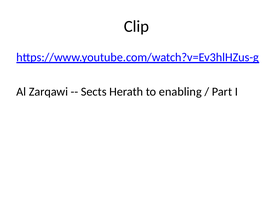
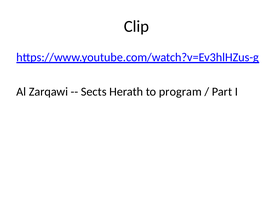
enabling: enabling -> program
